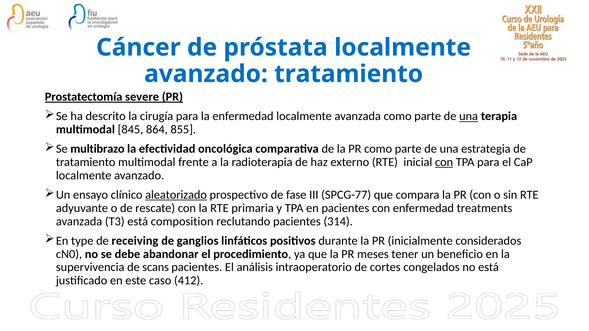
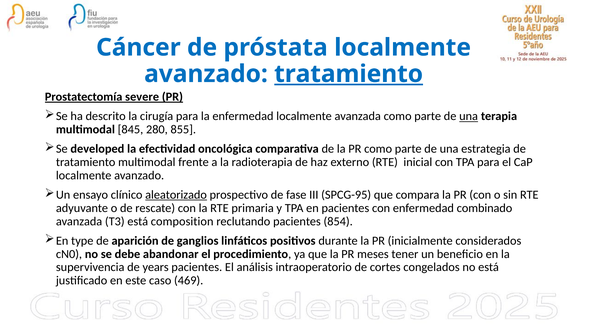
tratamiento at (349, 74) underline: none -> present
864: 864 -> 280
multibrazo: multibrazo -> developed
con at (444, 162) underline: present -> none
SPCG-77: SPCG-77 -> SPCG-95
treatments: treatments -> combinado
314: 314 -> 854
receiving: receiving -> aparición
scans: scans -> years
412: 412 -> 469
